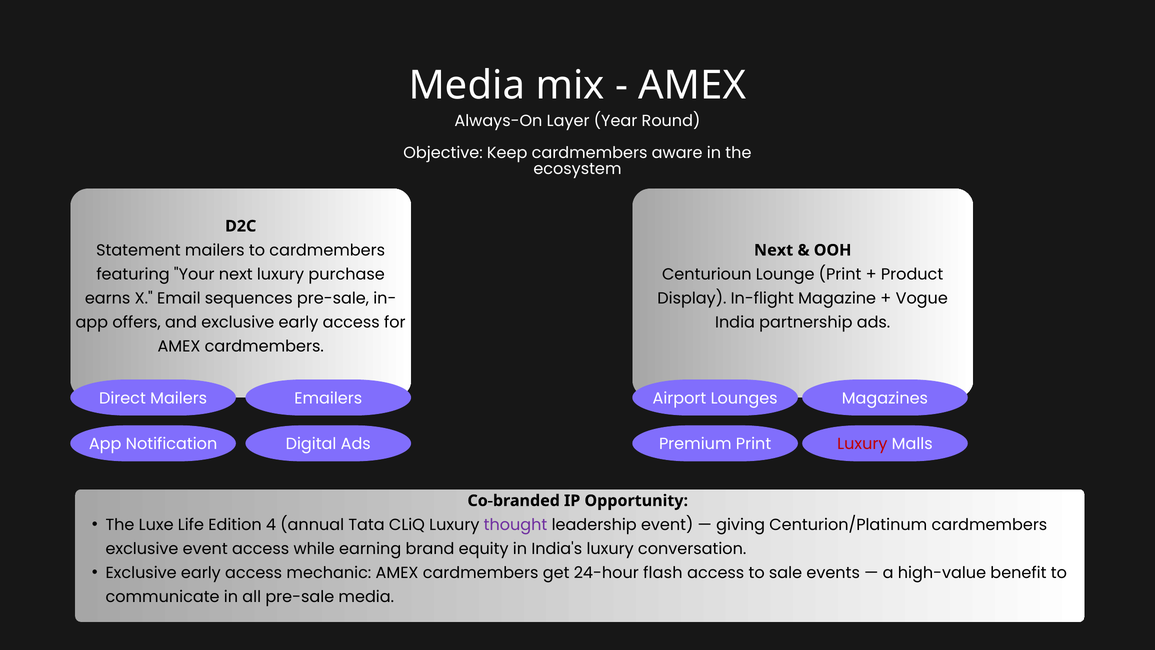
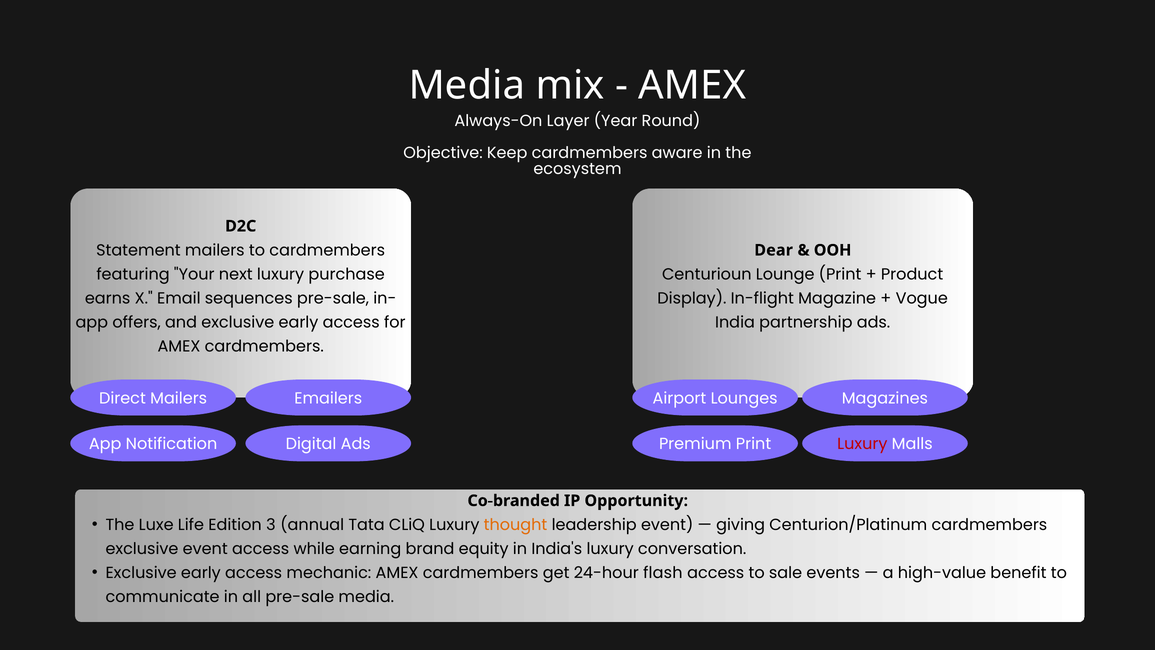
Next at (774, 250): Next -> Dear
4: 4 -> 3
thought colour: purple -> orange
